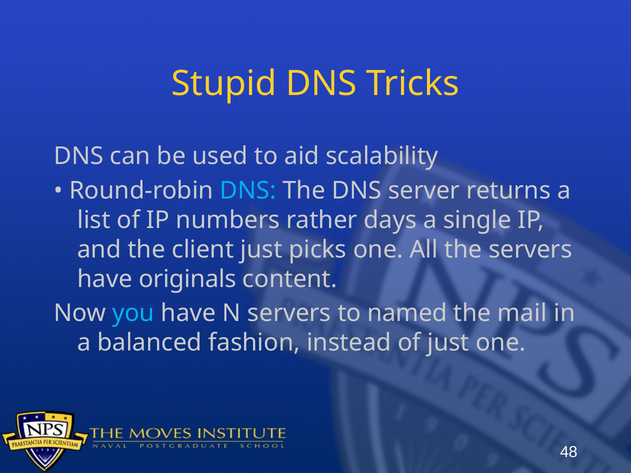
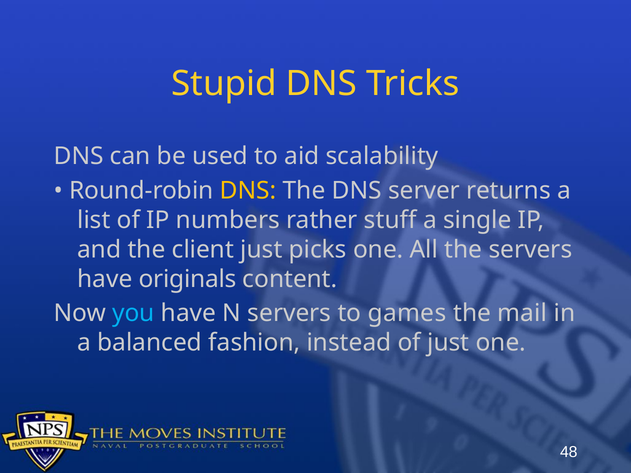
DNS at (248, 191) colour: light blue -> yellow
days: days -> stuff
named: named -> games
